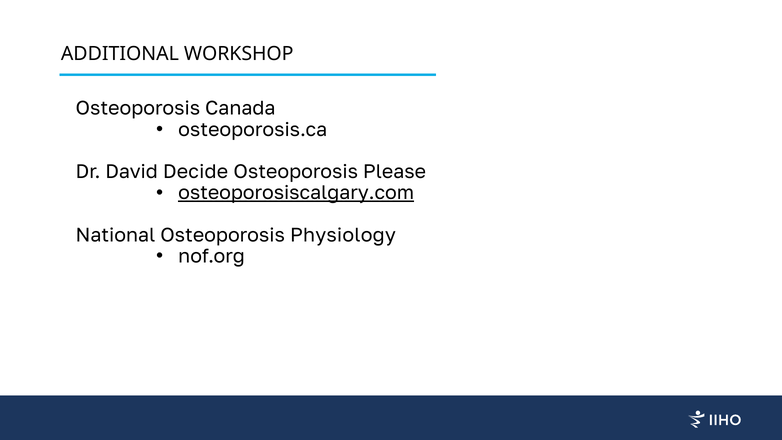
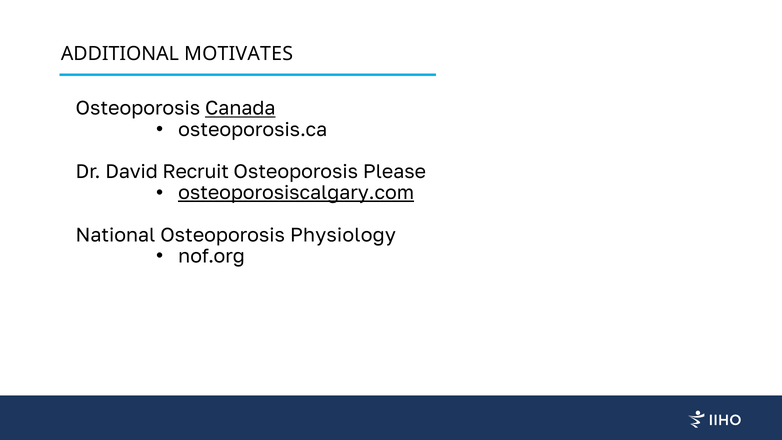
WORKSHOP: WORKSHOP -> MOTIVATES
Canada underline: none -> present
Decide: Decide -> Recruit
